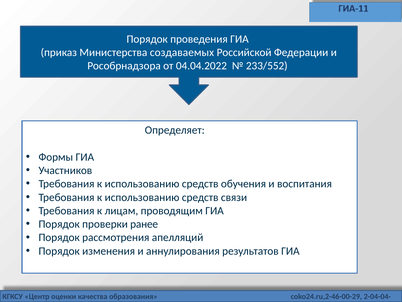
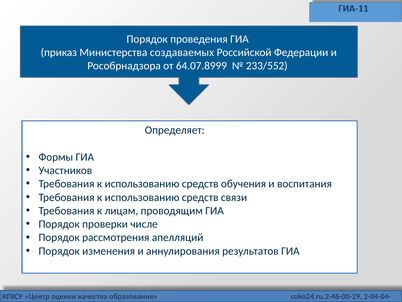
04.04.2022: 04.04.2022 -> 64.07.8999
ранее: ранее -> числе
